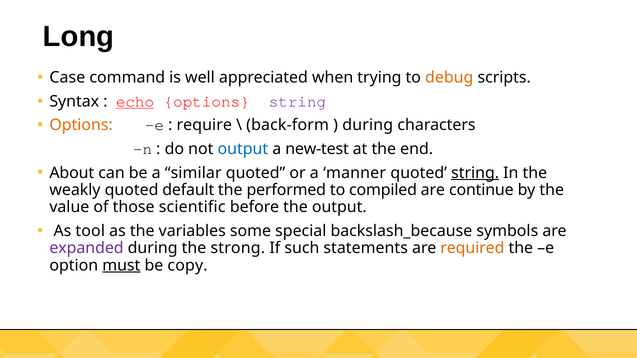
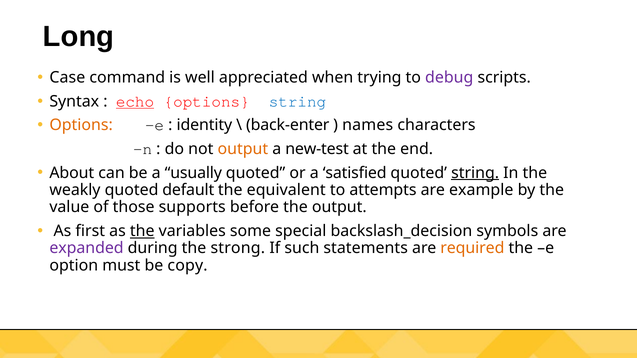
debug colour: orange -> purple
string at (297, 102) colour: purple -> blue
require: require -> identity
back-form: back-form -> back-enter
during at (368, 125): during -> names
output at (243, 149) colour: blue -> orange
similar: similar -> usually
manner: manner -> satisfied
performed: performed -> equivalent
compiled: compiled -> attempts
continue: continue -> example
scientific: scientific -> supports
tool: tool -> first
the at (142, 231) underline: none -> present
backslash_because: backslash_because -> backslash_decision
must underline: present -> none
